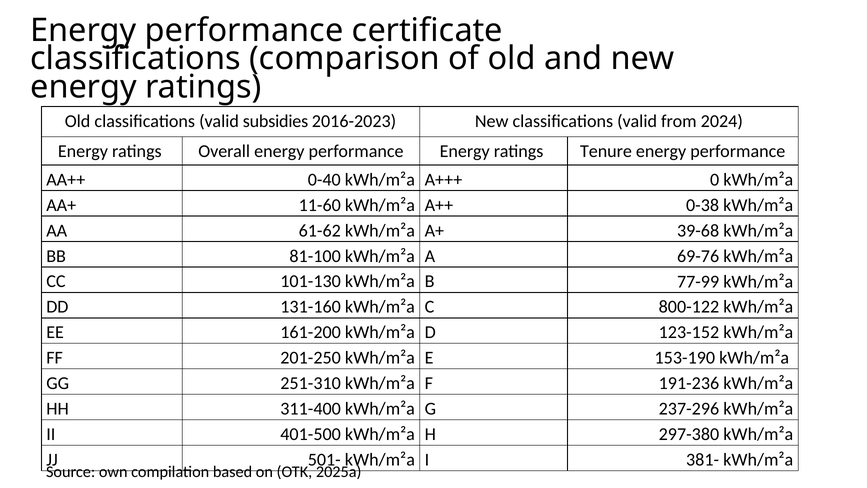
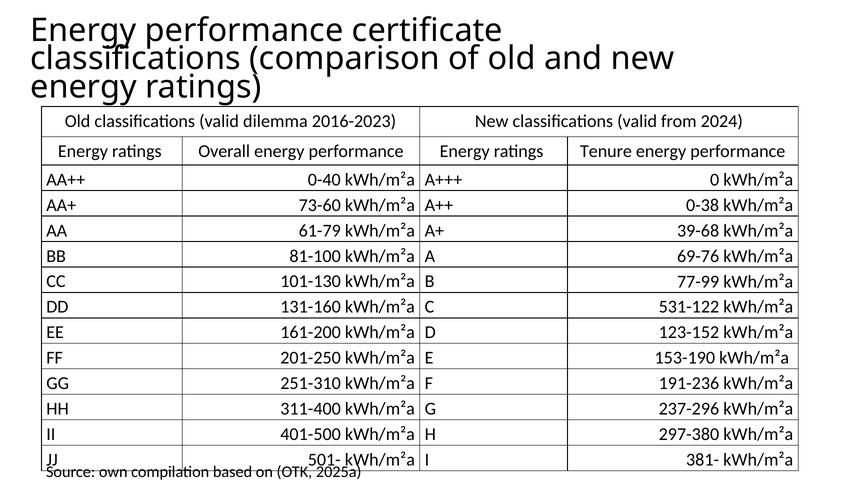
subsidies: subsidies -> dilemma
11-60: 11-60 -> 73-60
61-62: 61-62 -> 61-79
800-122: 800-122 -> 531-122
